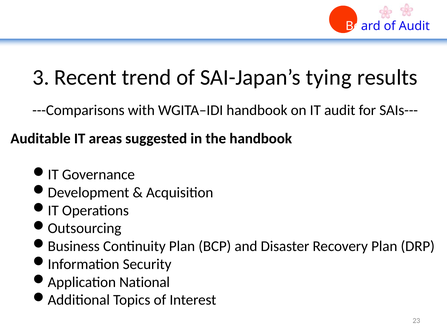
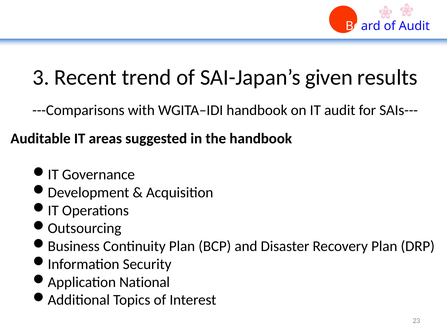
tying: tying -> given
